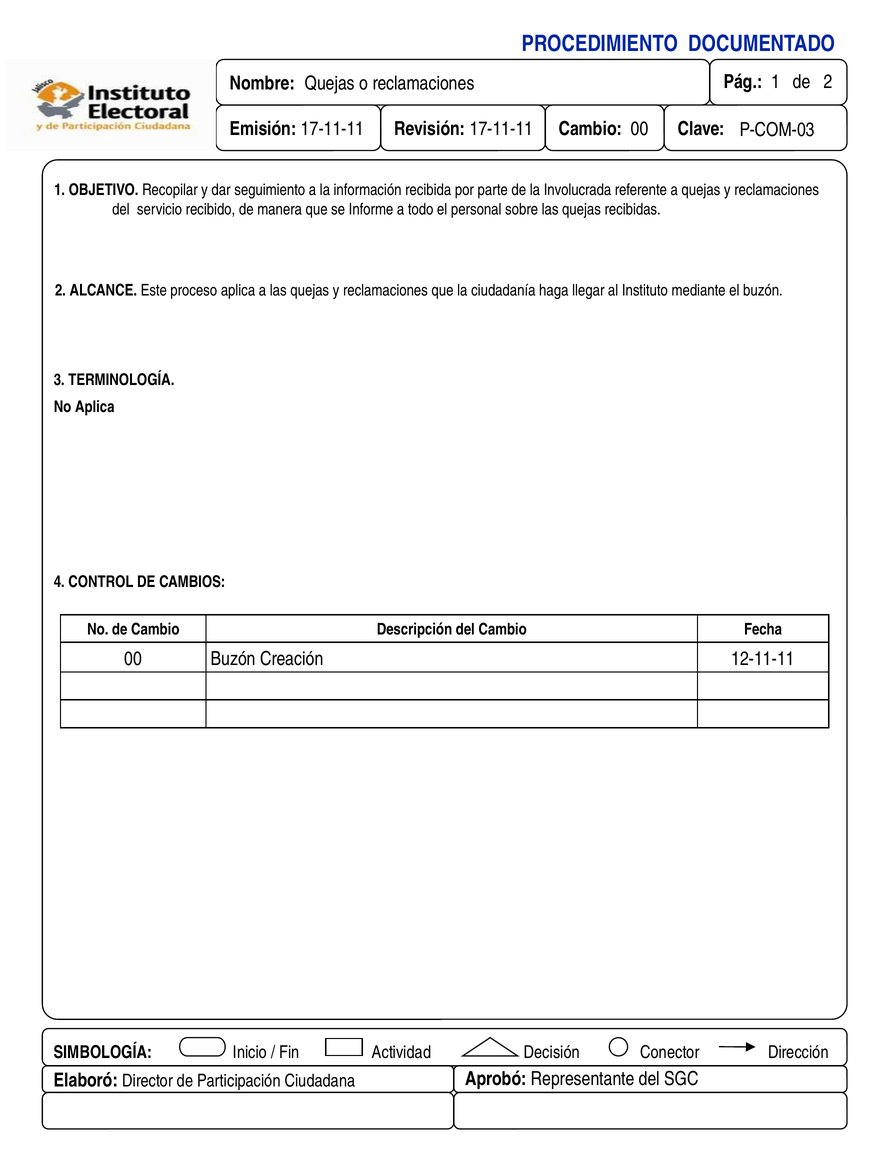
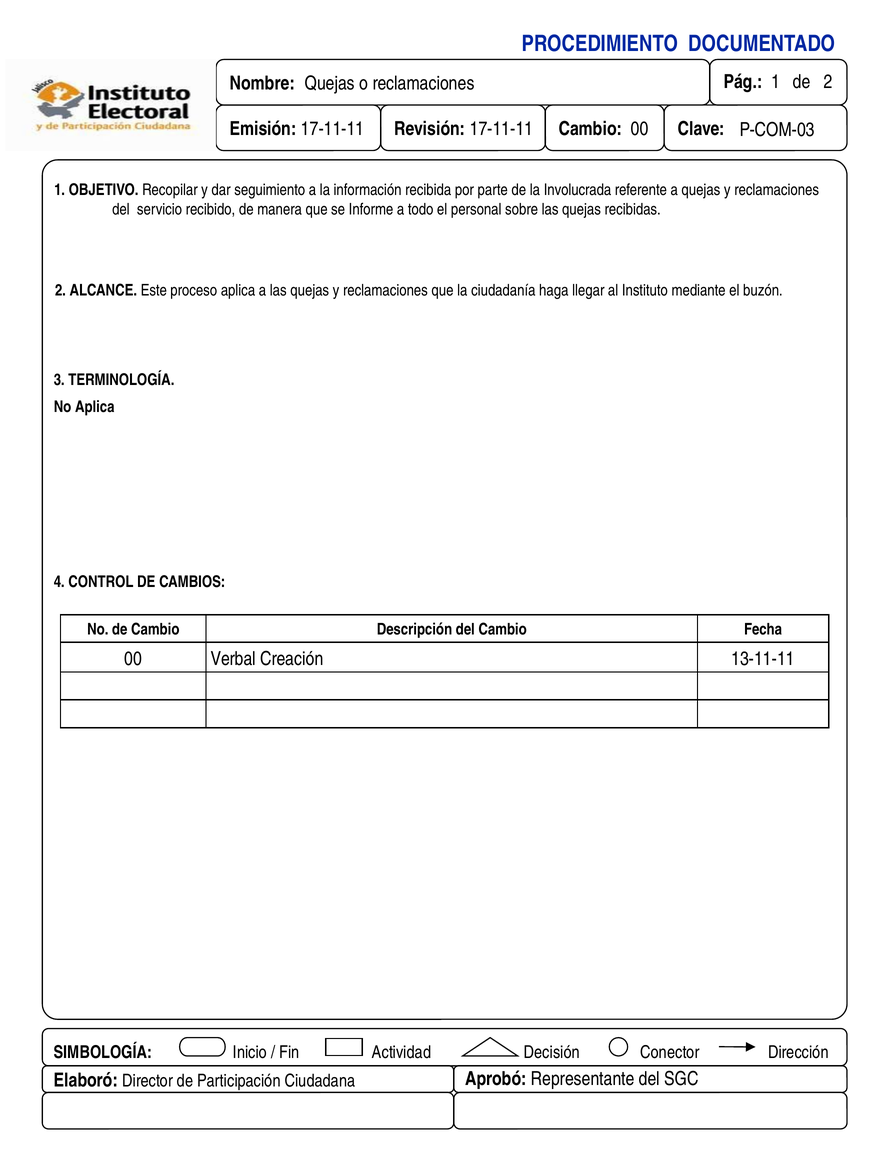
00 Buzón: Buzón -> Verbal
12-11-11: 12-11-11 -> 13-11-11
